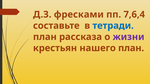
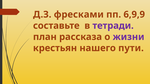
7,6,4: 7,6,4 -> 6,9,9
тетради colour: blue -> purple
нашего план: план -> пути
